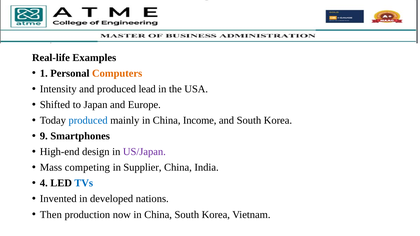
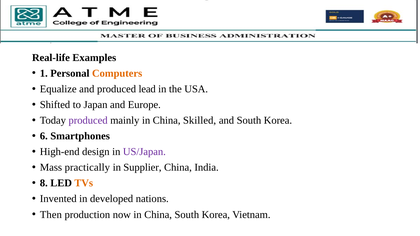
Intensity: Intensity -> Equalize
produced at (88, 120) colour: blue -> purple
Income: Income -> Skilled
9: 9 -> 6
competing: competing -> practically
4: 4 -> 8
TVs colour: blue -> orange
